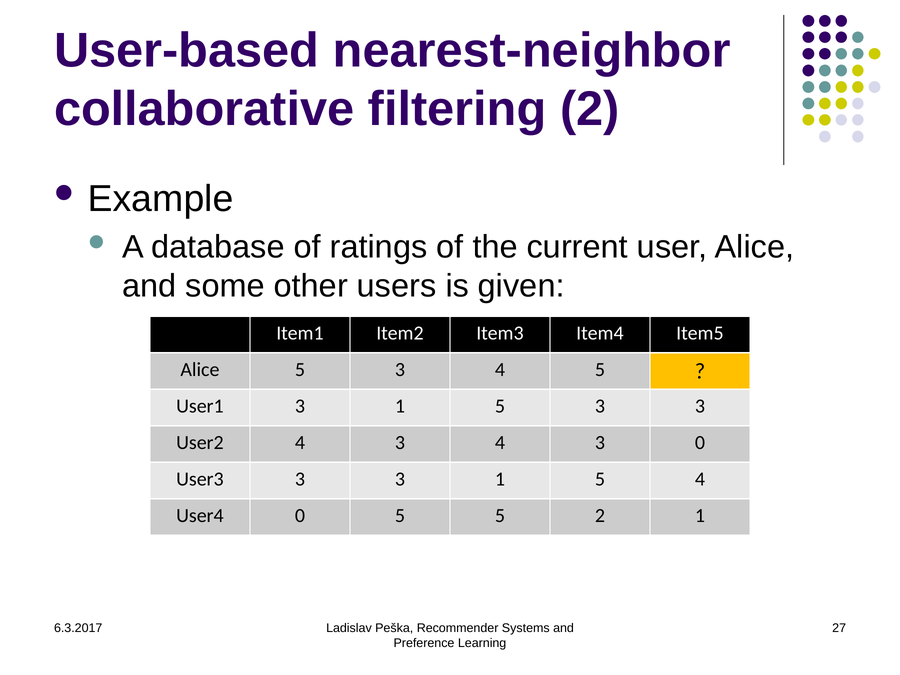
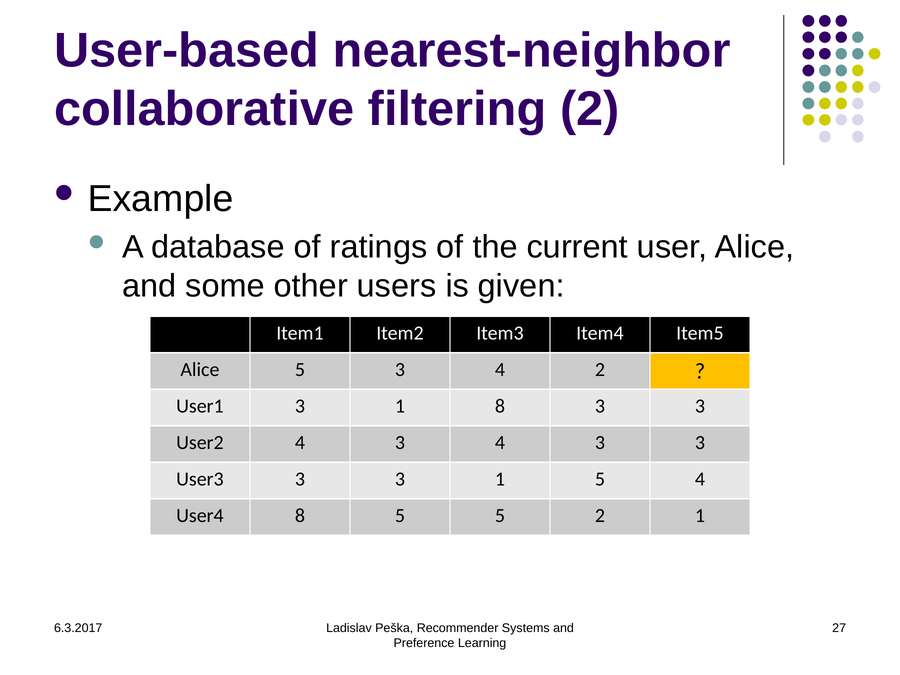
4 5: 5 -> 2
User1 3 1 5: 5 -> 8
4 3 0: 0 -> 3
User4 0: 0 -> 8
